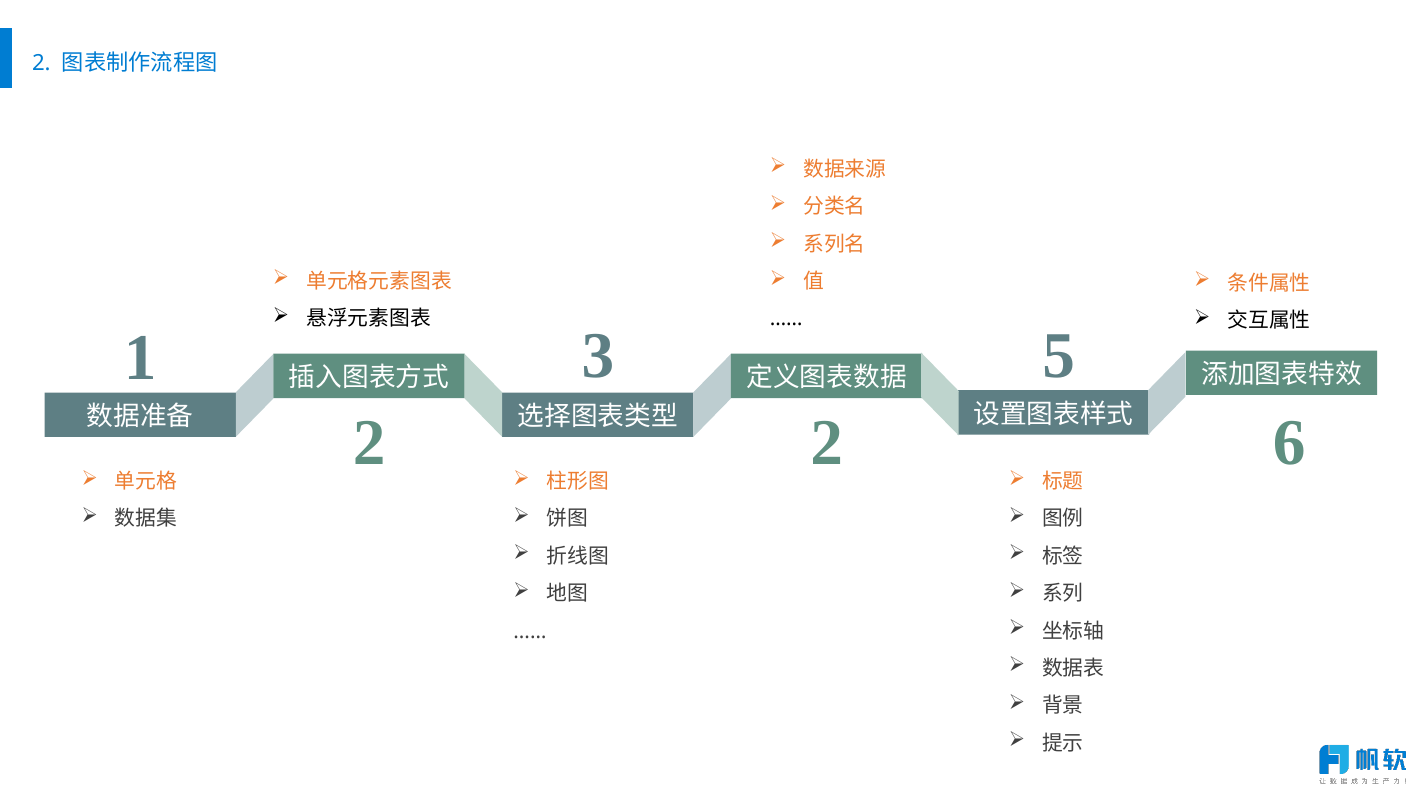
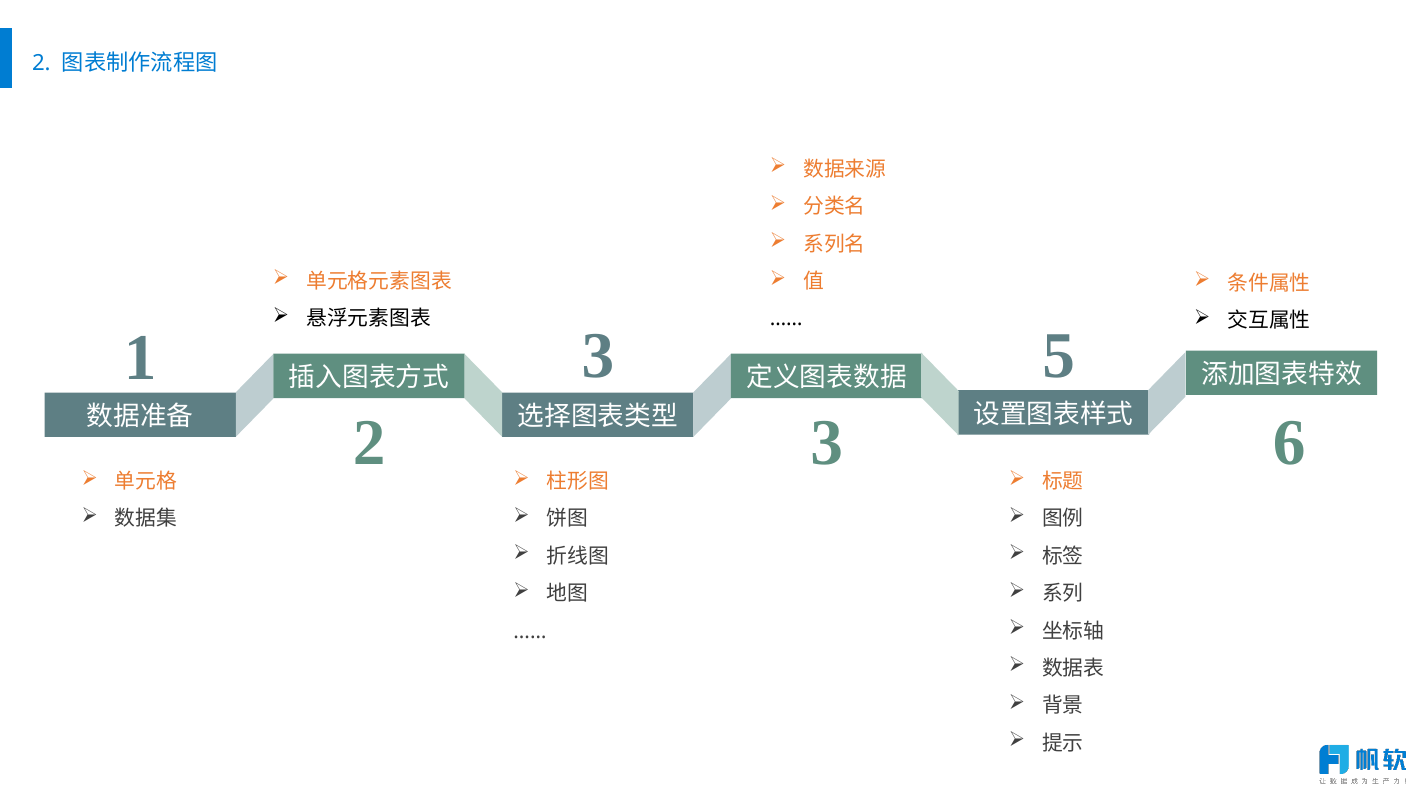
2 2: 2 -> 3
